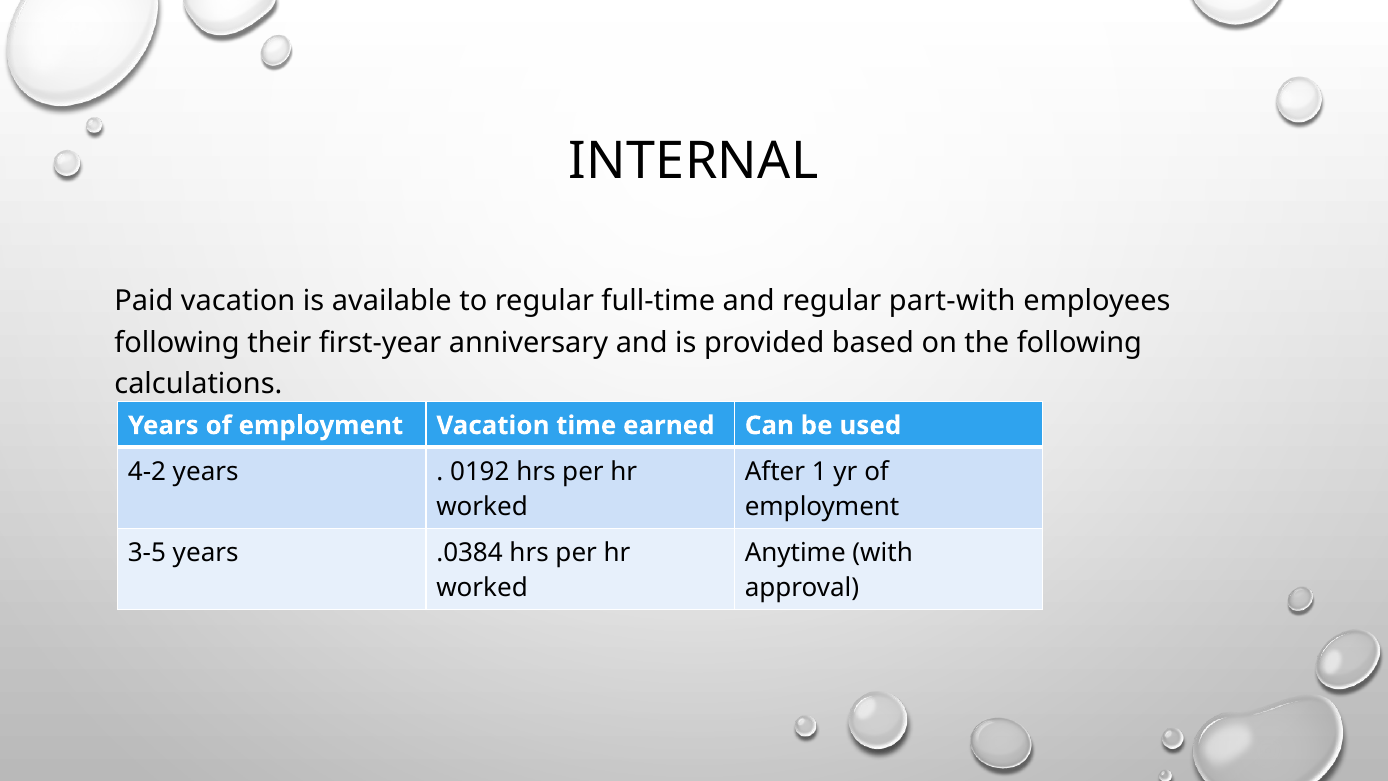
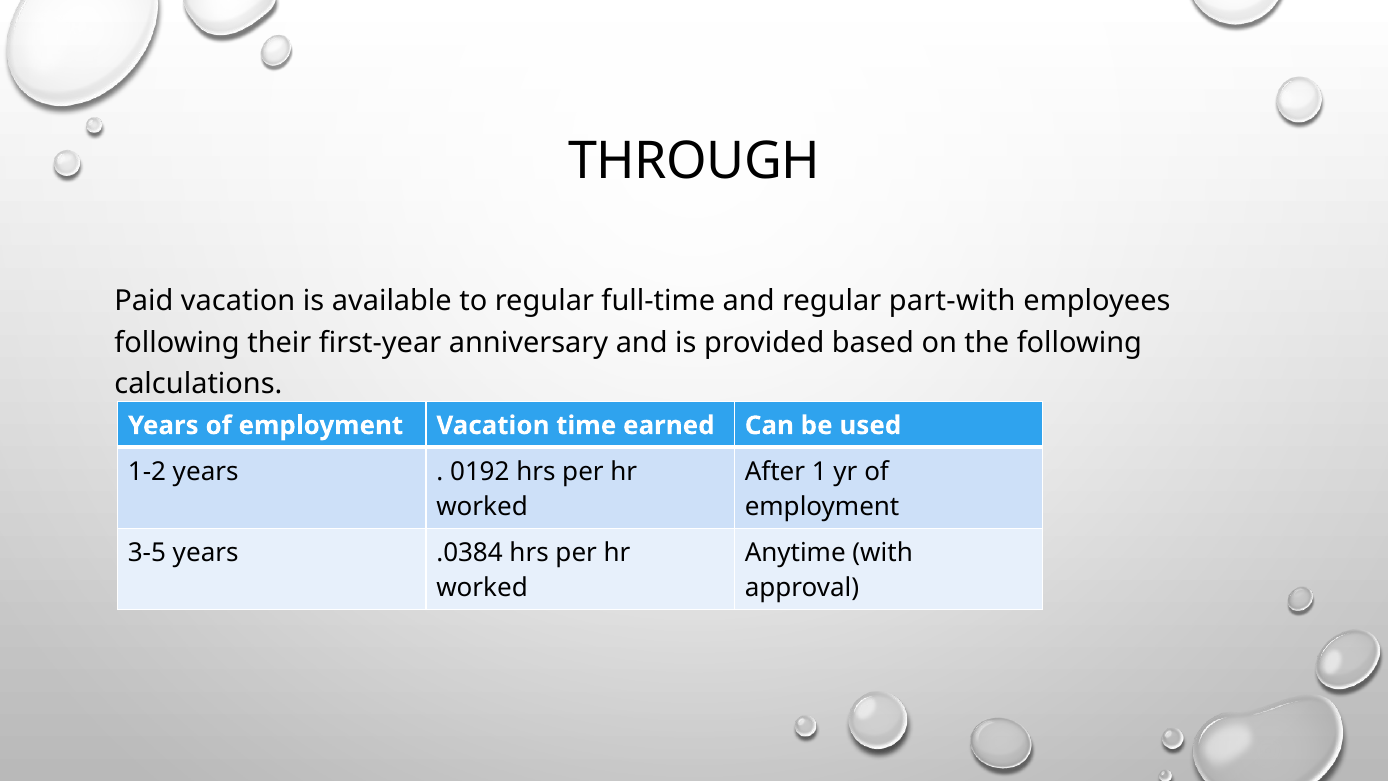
INTERNAL: INTERNAL -> THROUGH
4-2: 4-2 -> 1-2
